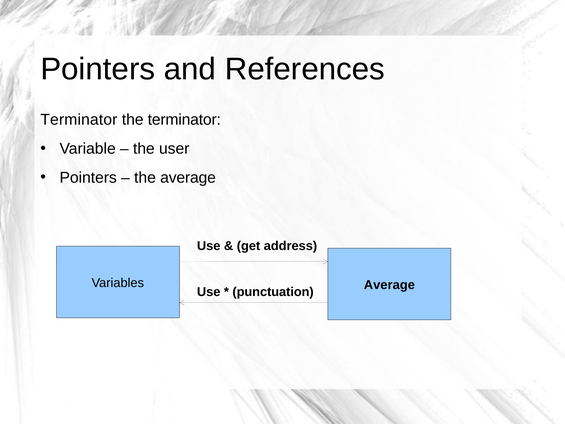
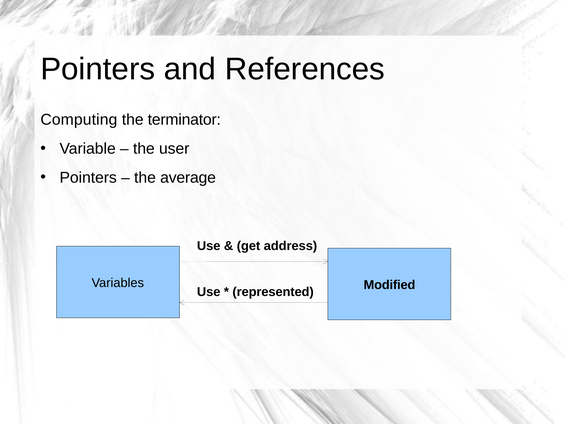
Terminator at (79, 120): Terminator -> Computing
Variables Average: Average -> Modified
punctuation: punctuation -> represented
